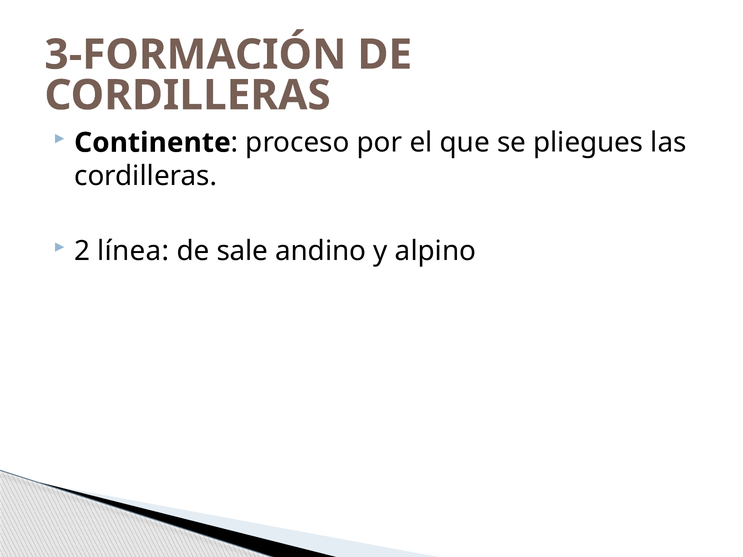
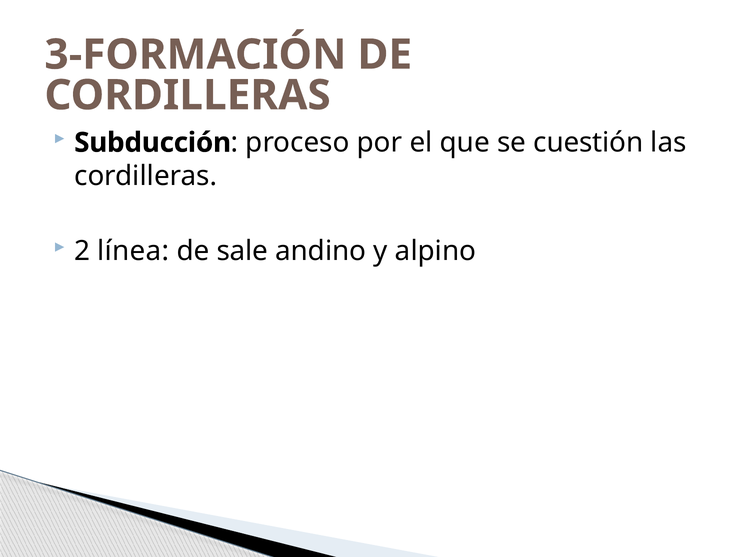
Continente: Continente -> Subducción
pliegues: pliegues -> cuestión
